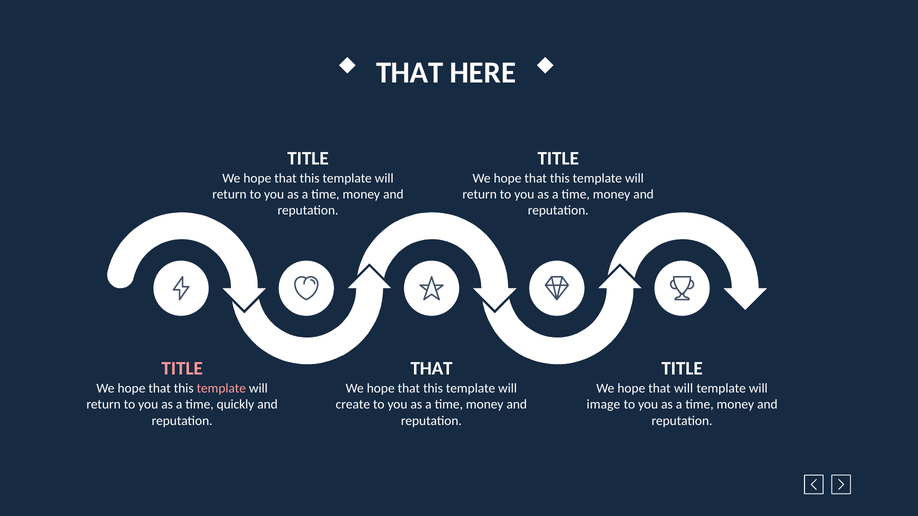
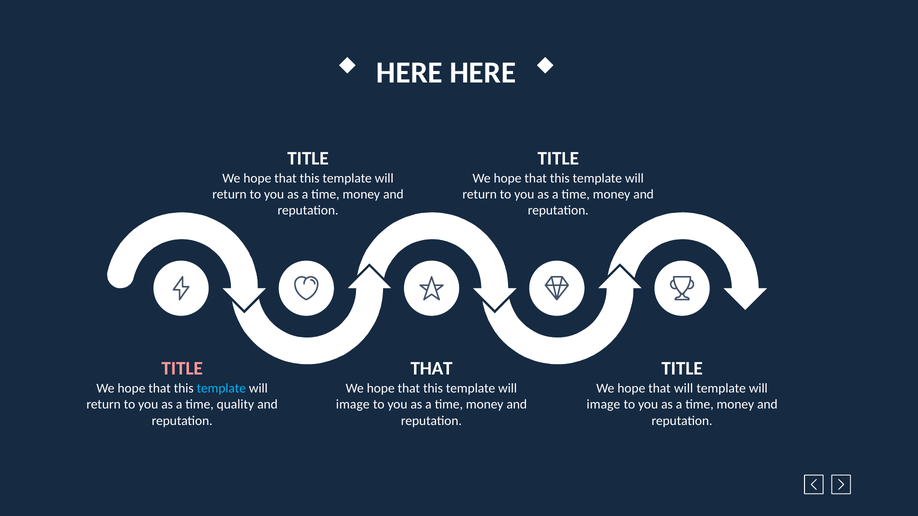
THAT at (410, 73): THAT -> HERE
template at (221, 389) colour: pink -> light blue
quickly: quickly -> quality
create at (353, 405): create -> image
